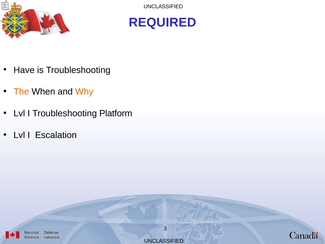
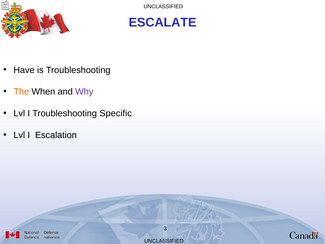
REQUIRED: REQUIRED -> ESCALATE
Why colour: orange -> purple
Platform: Platform -> Specific
